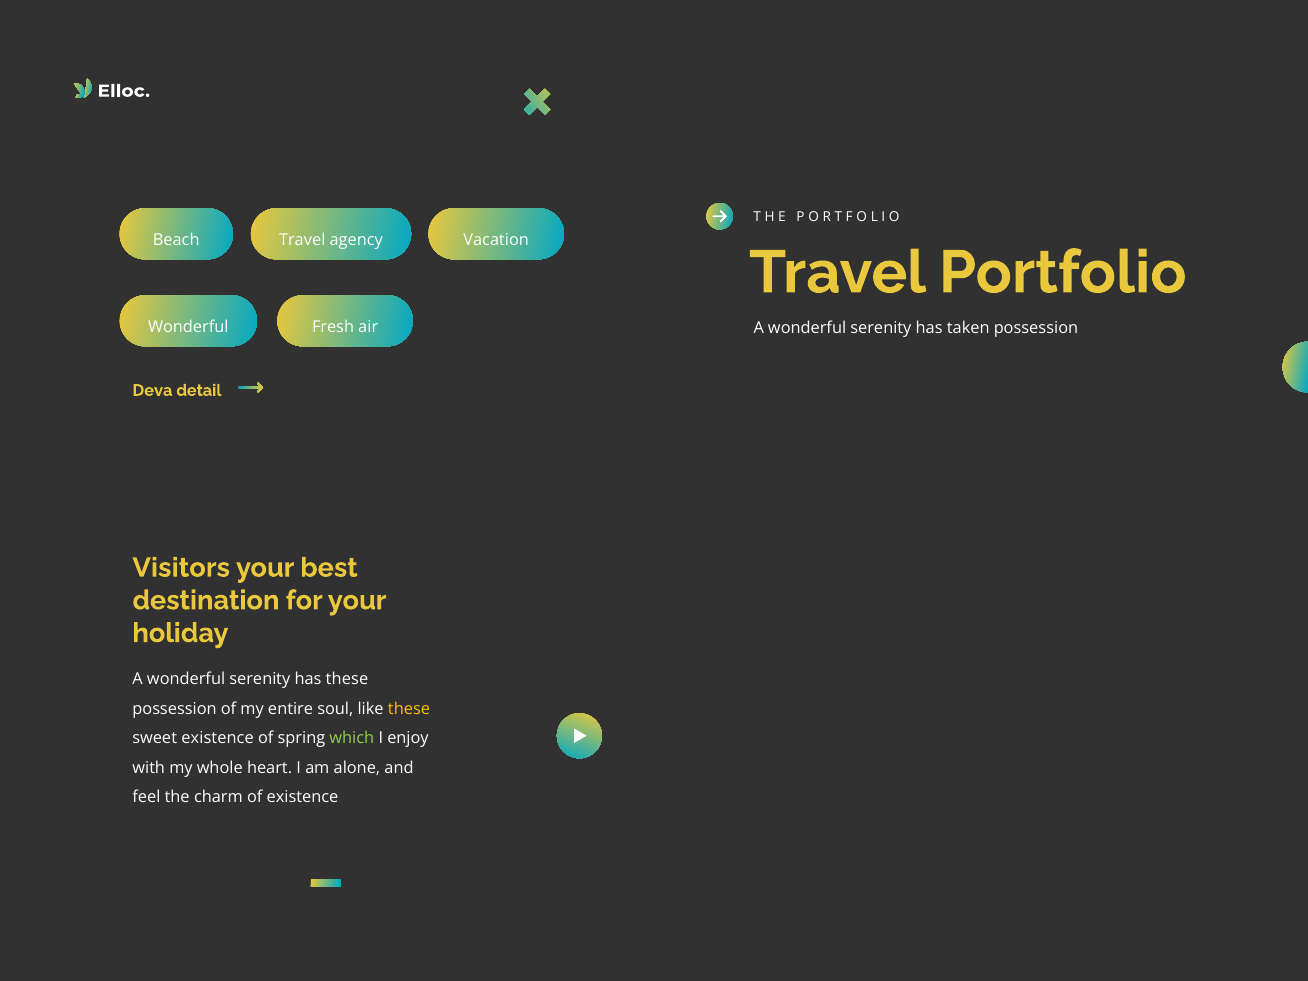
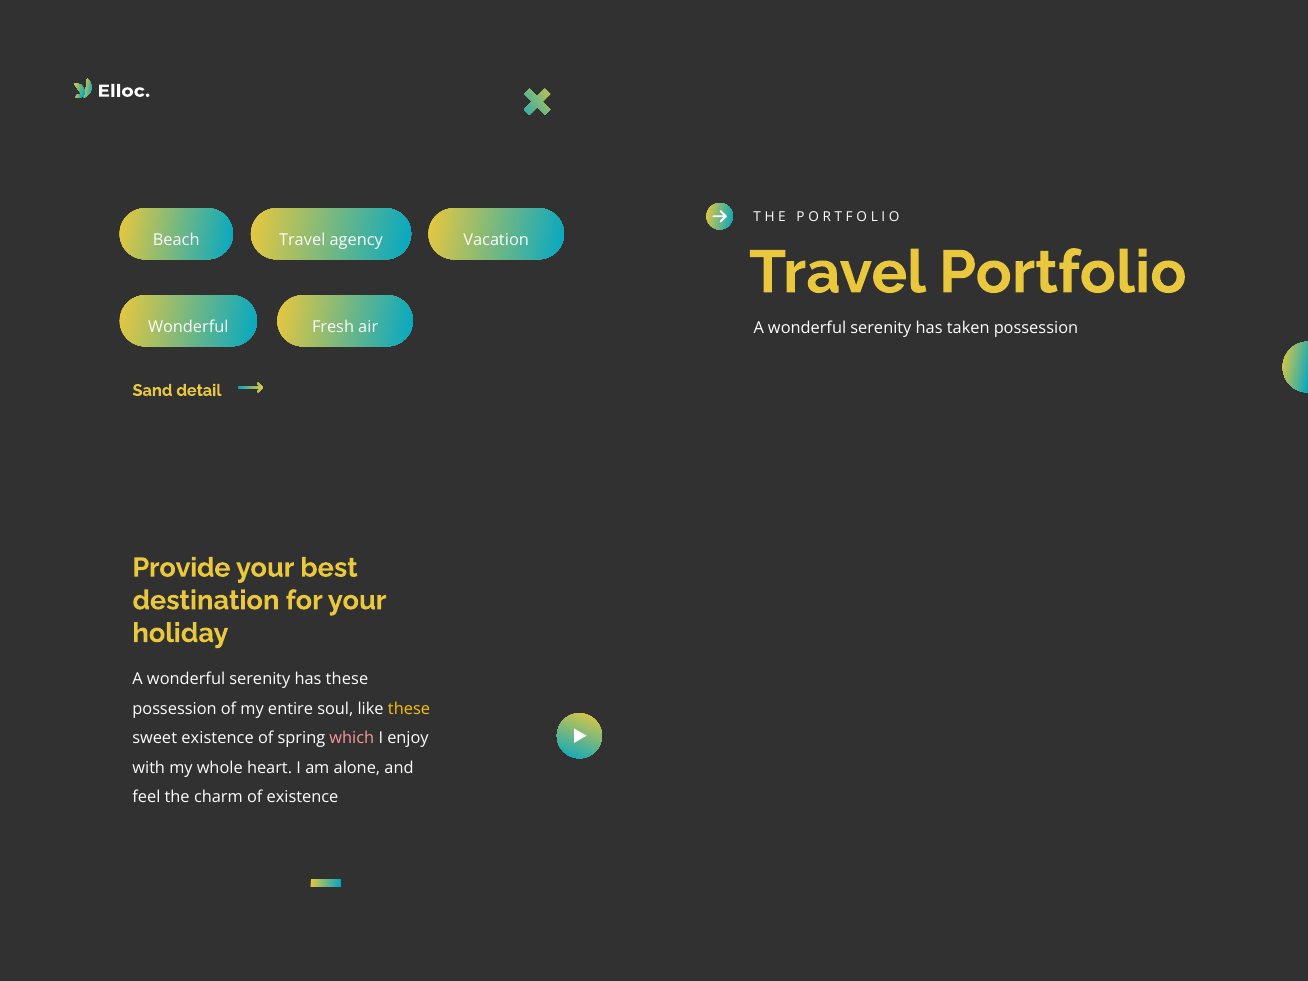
Deva: Deva -> Sand
Visitors: Visitors -> Provide
which colour: light green -> pink
